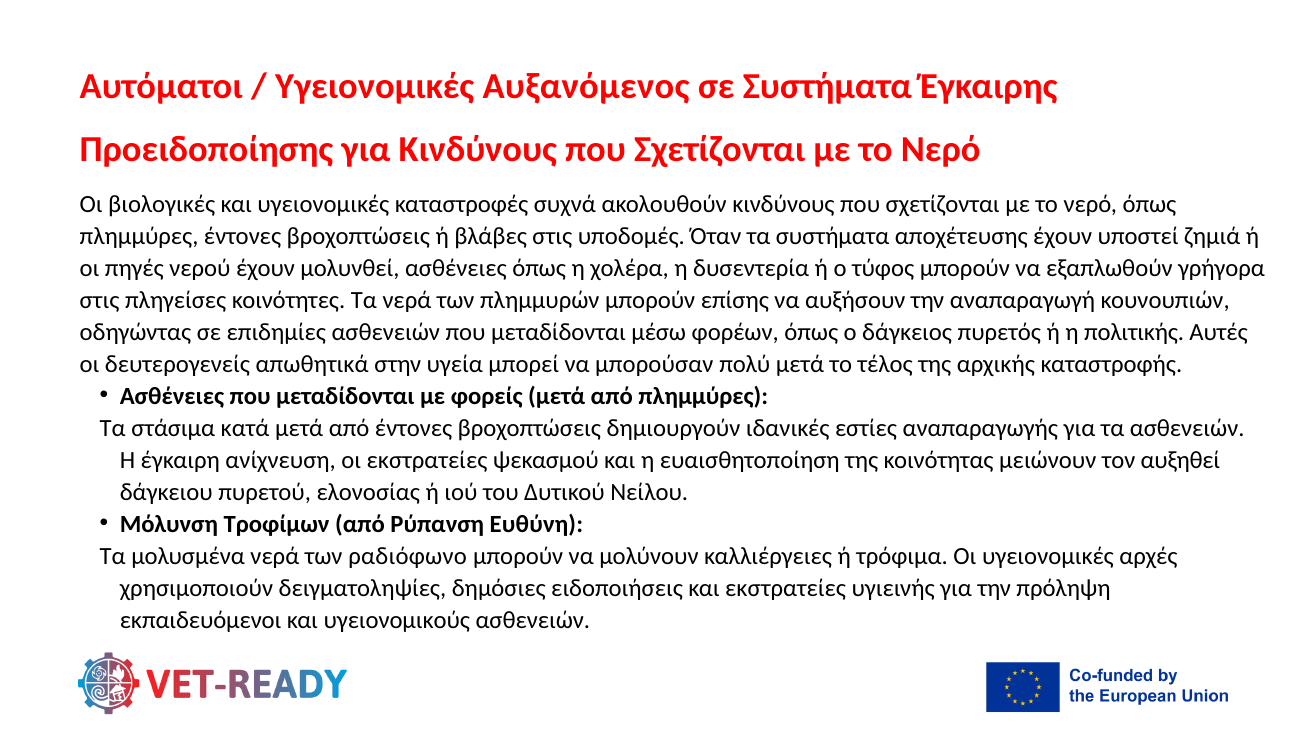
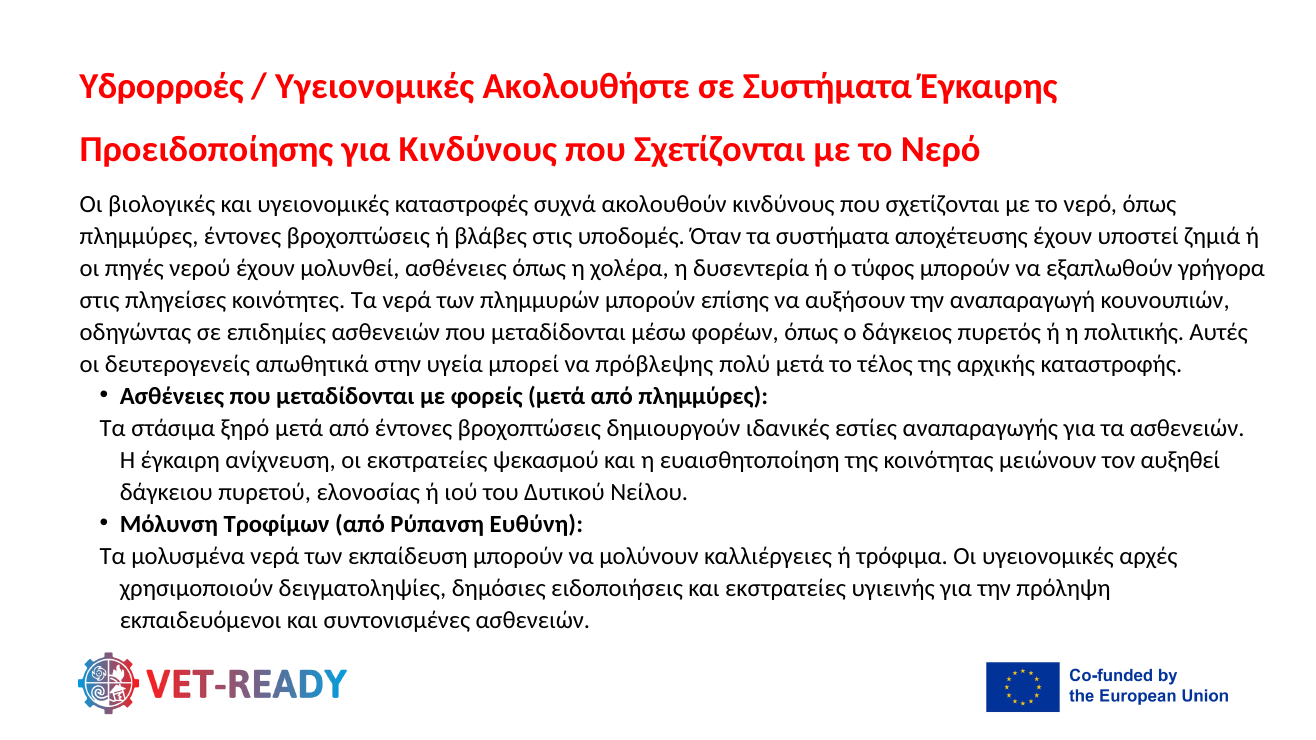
Αυτόματοι: Αυτόματοι -> Υδρορροές
Αυξανόμενος: Αυξανόμενος -> Ακολουθήστε
μπορούσαν: μπορούσαν -> πρόβλεψης
κατά: κατά -> ξηρό
ραδιόφωνο: ραδιόφωνο -> εκπαίδευση
υγειονομικούς: υγειονομικούς -> συντονισμένες
